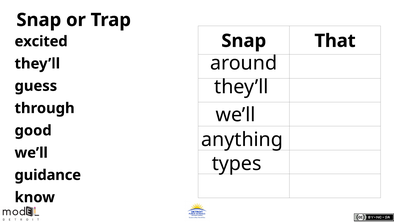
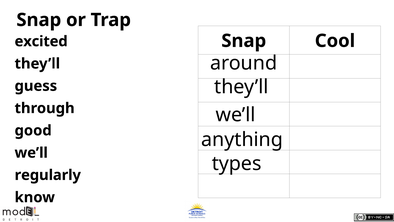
That: That -> Cool
guidance: guidance -> regularly
